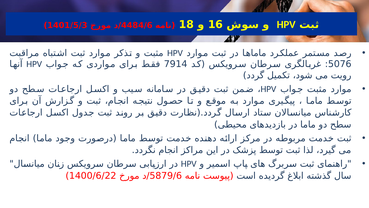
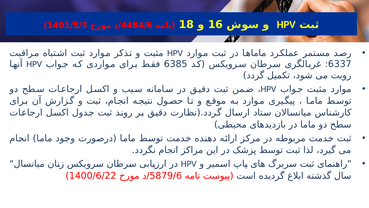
7914: 7914 -> 6385
5076: 5076 -> 6337
